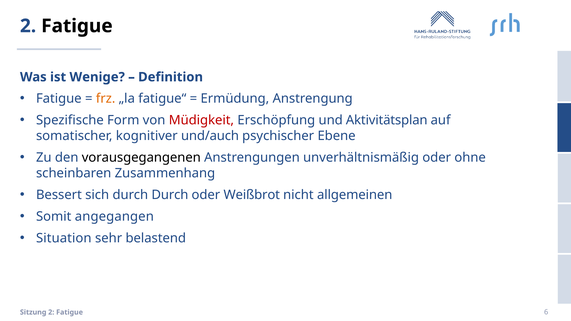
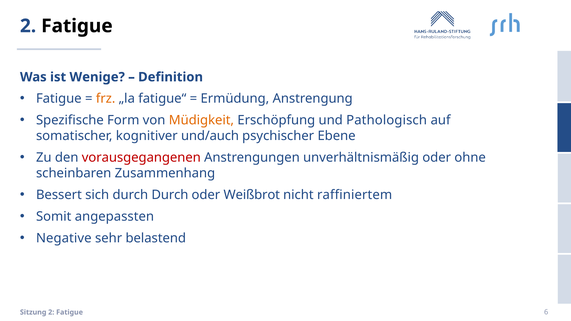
Müdigkeit colour: red -> orange
Aktivitätsplan: Aktivitätsplan -> Pathologisch
vorausgegangenen colour: black -> red
allgemeinen: allgemeinen -> raffiniertem
angegangen: angegangen -> angepassten
Situation: Situation -> Negative
